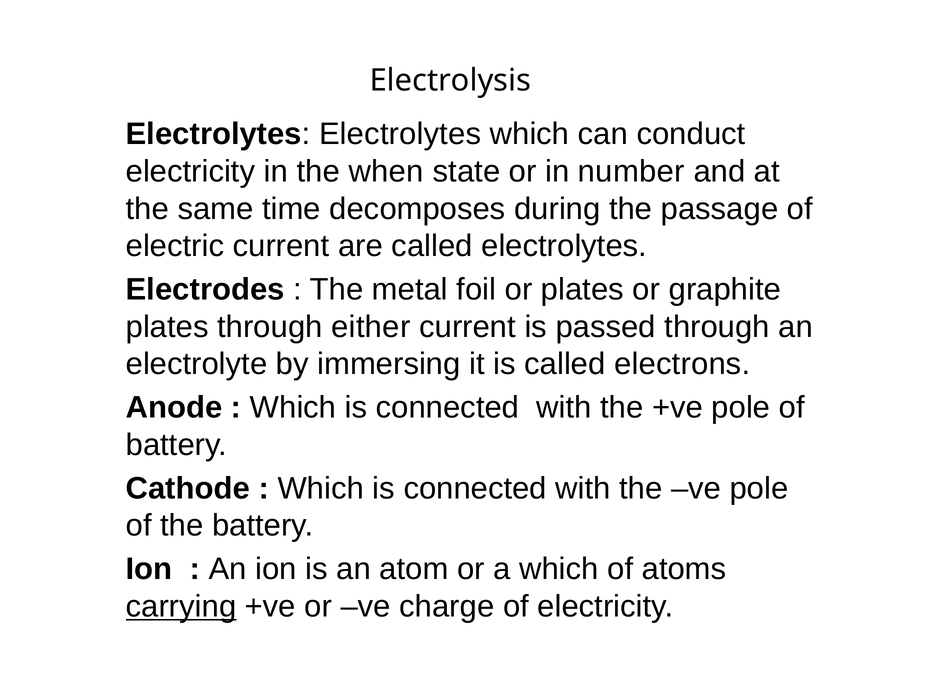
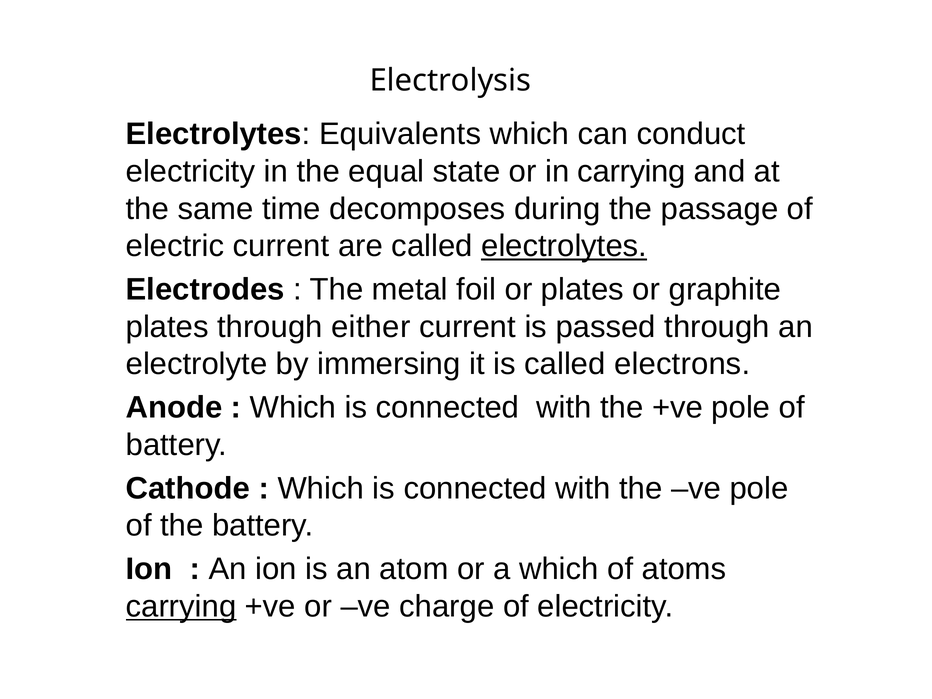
Electrolytes Electrolytes: Electrolytes -> Equivalents
when: when -> equal
in number: number -> carrying
electrolytes at (564, 246) underline: none -> present
